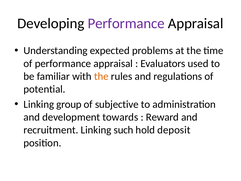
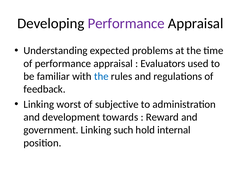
the at (101, 76) colour: orange -> blue
potential: potential -> feedback
group: group -> worst
recruitment: recruitment -> government
deposit: deposit -> internal
